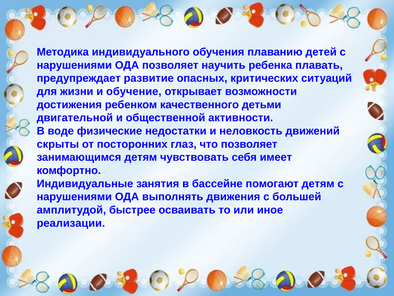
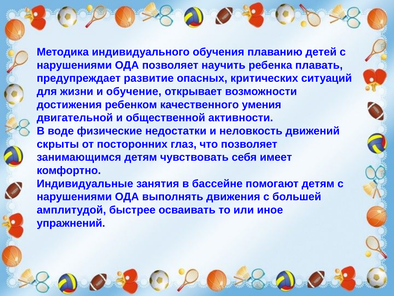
детьми: детьми -> умения
реализации: реализации -> упражнений
